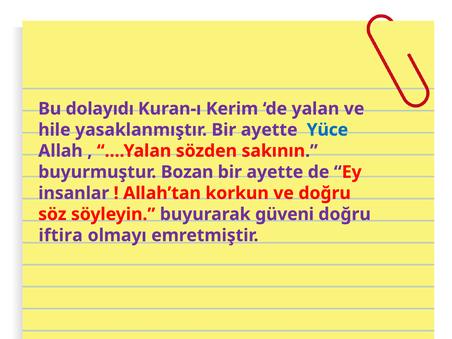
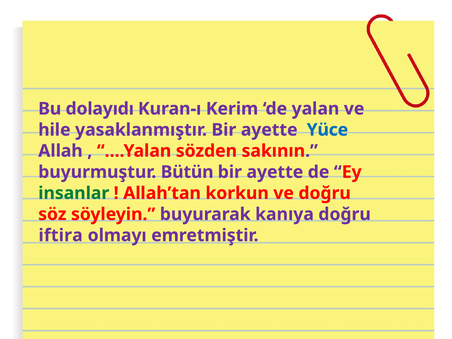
Bozan: Bozan -> Bütün
insanlar colour: purple -> green
güveni: güveni -> kanıya
